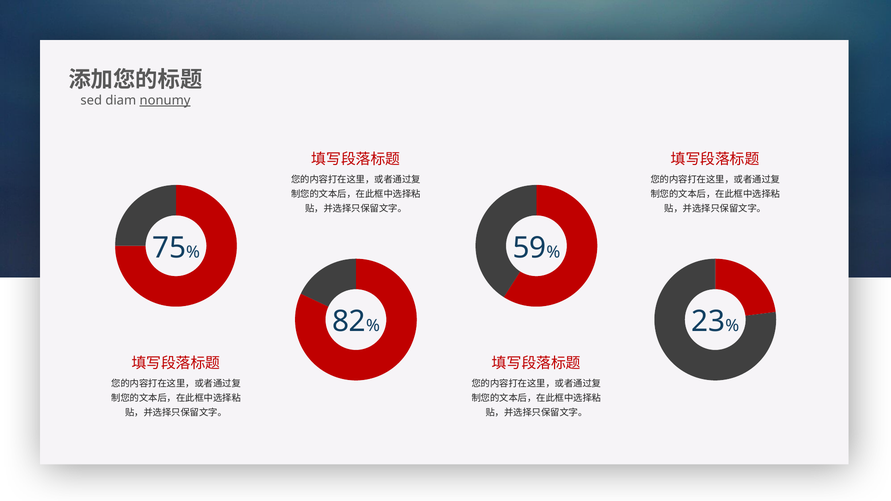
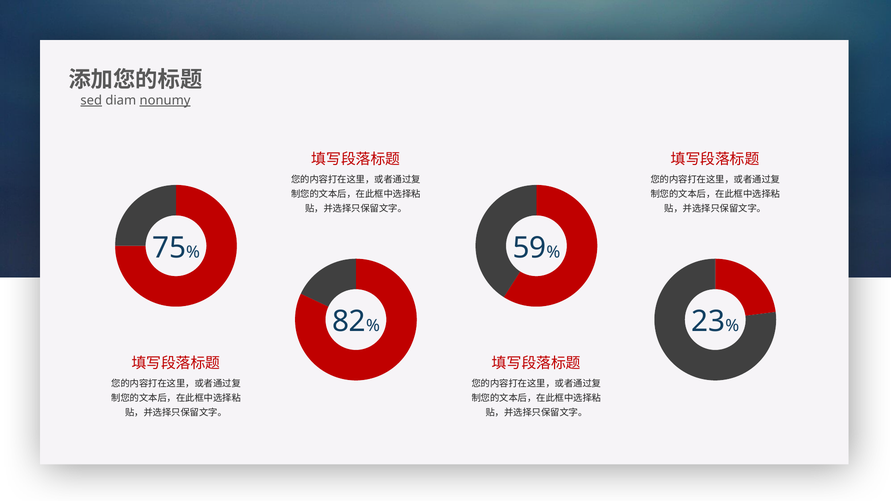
sed underline: none -> present
